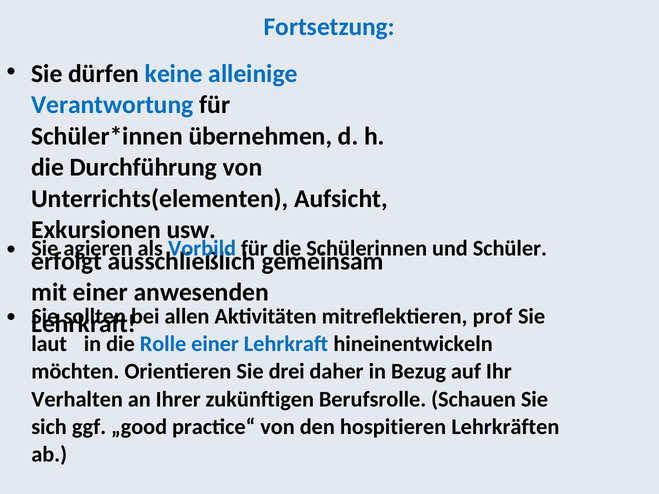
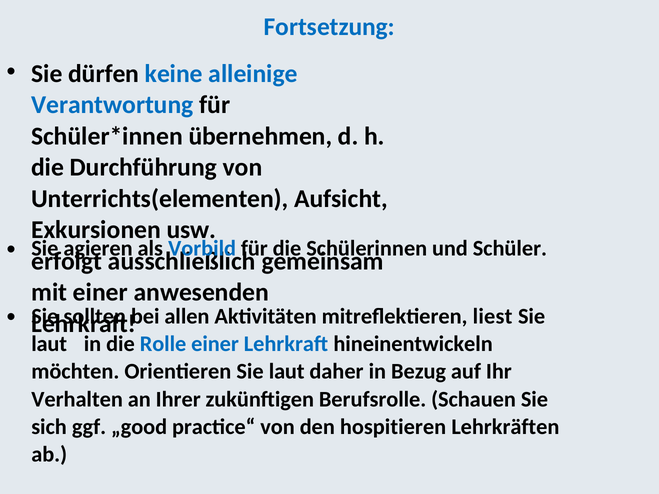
prof: prof -> liest
Orientieren Sie drei: drei -> laut
